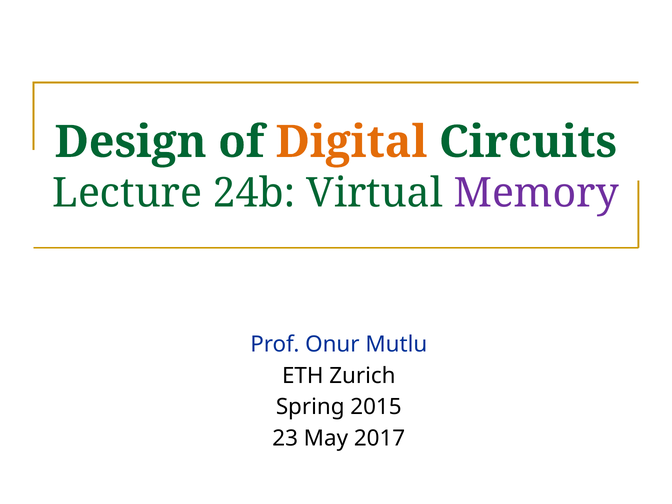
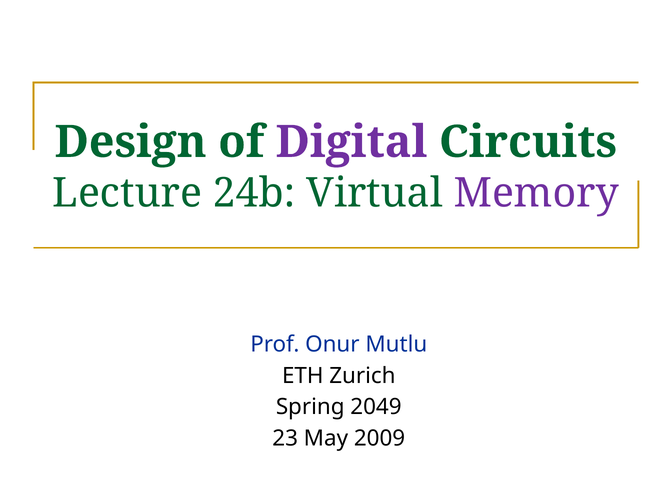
Digital colour: orange -> purple
2015: 2015 -> 2049
2017: 2017 -> 2009
